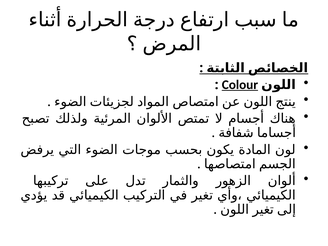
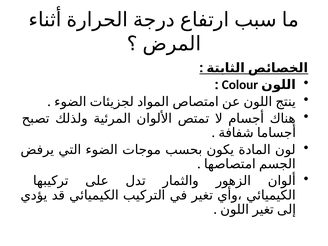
Colour underline: present -> none
